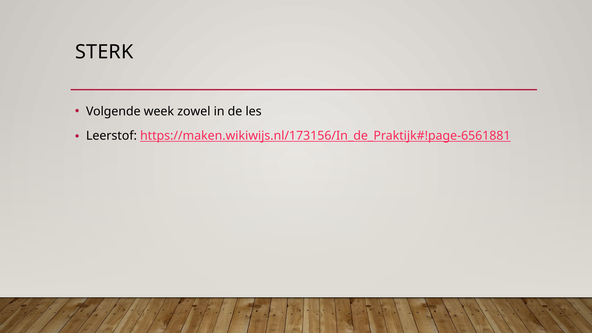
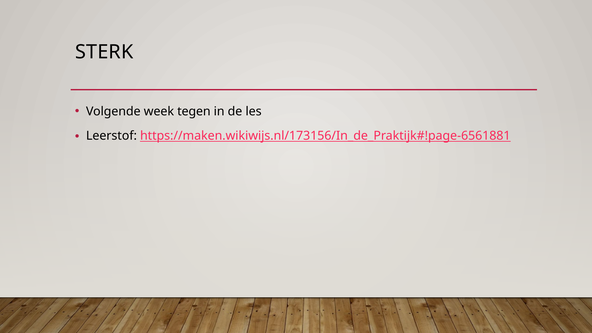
zowel: zowel -> tegen
